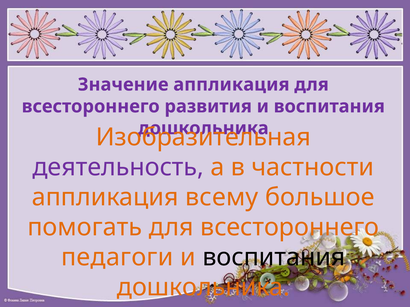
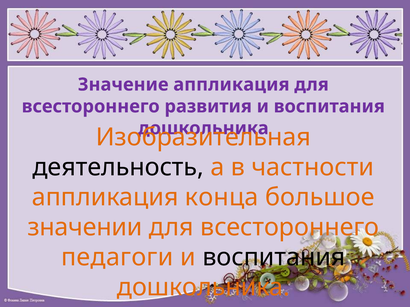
деятельность colour: purple -> black
всему: всему -> конца
помогать: помогать -> значении
